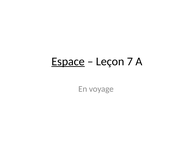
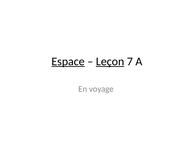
Leçon underline: none -> present
